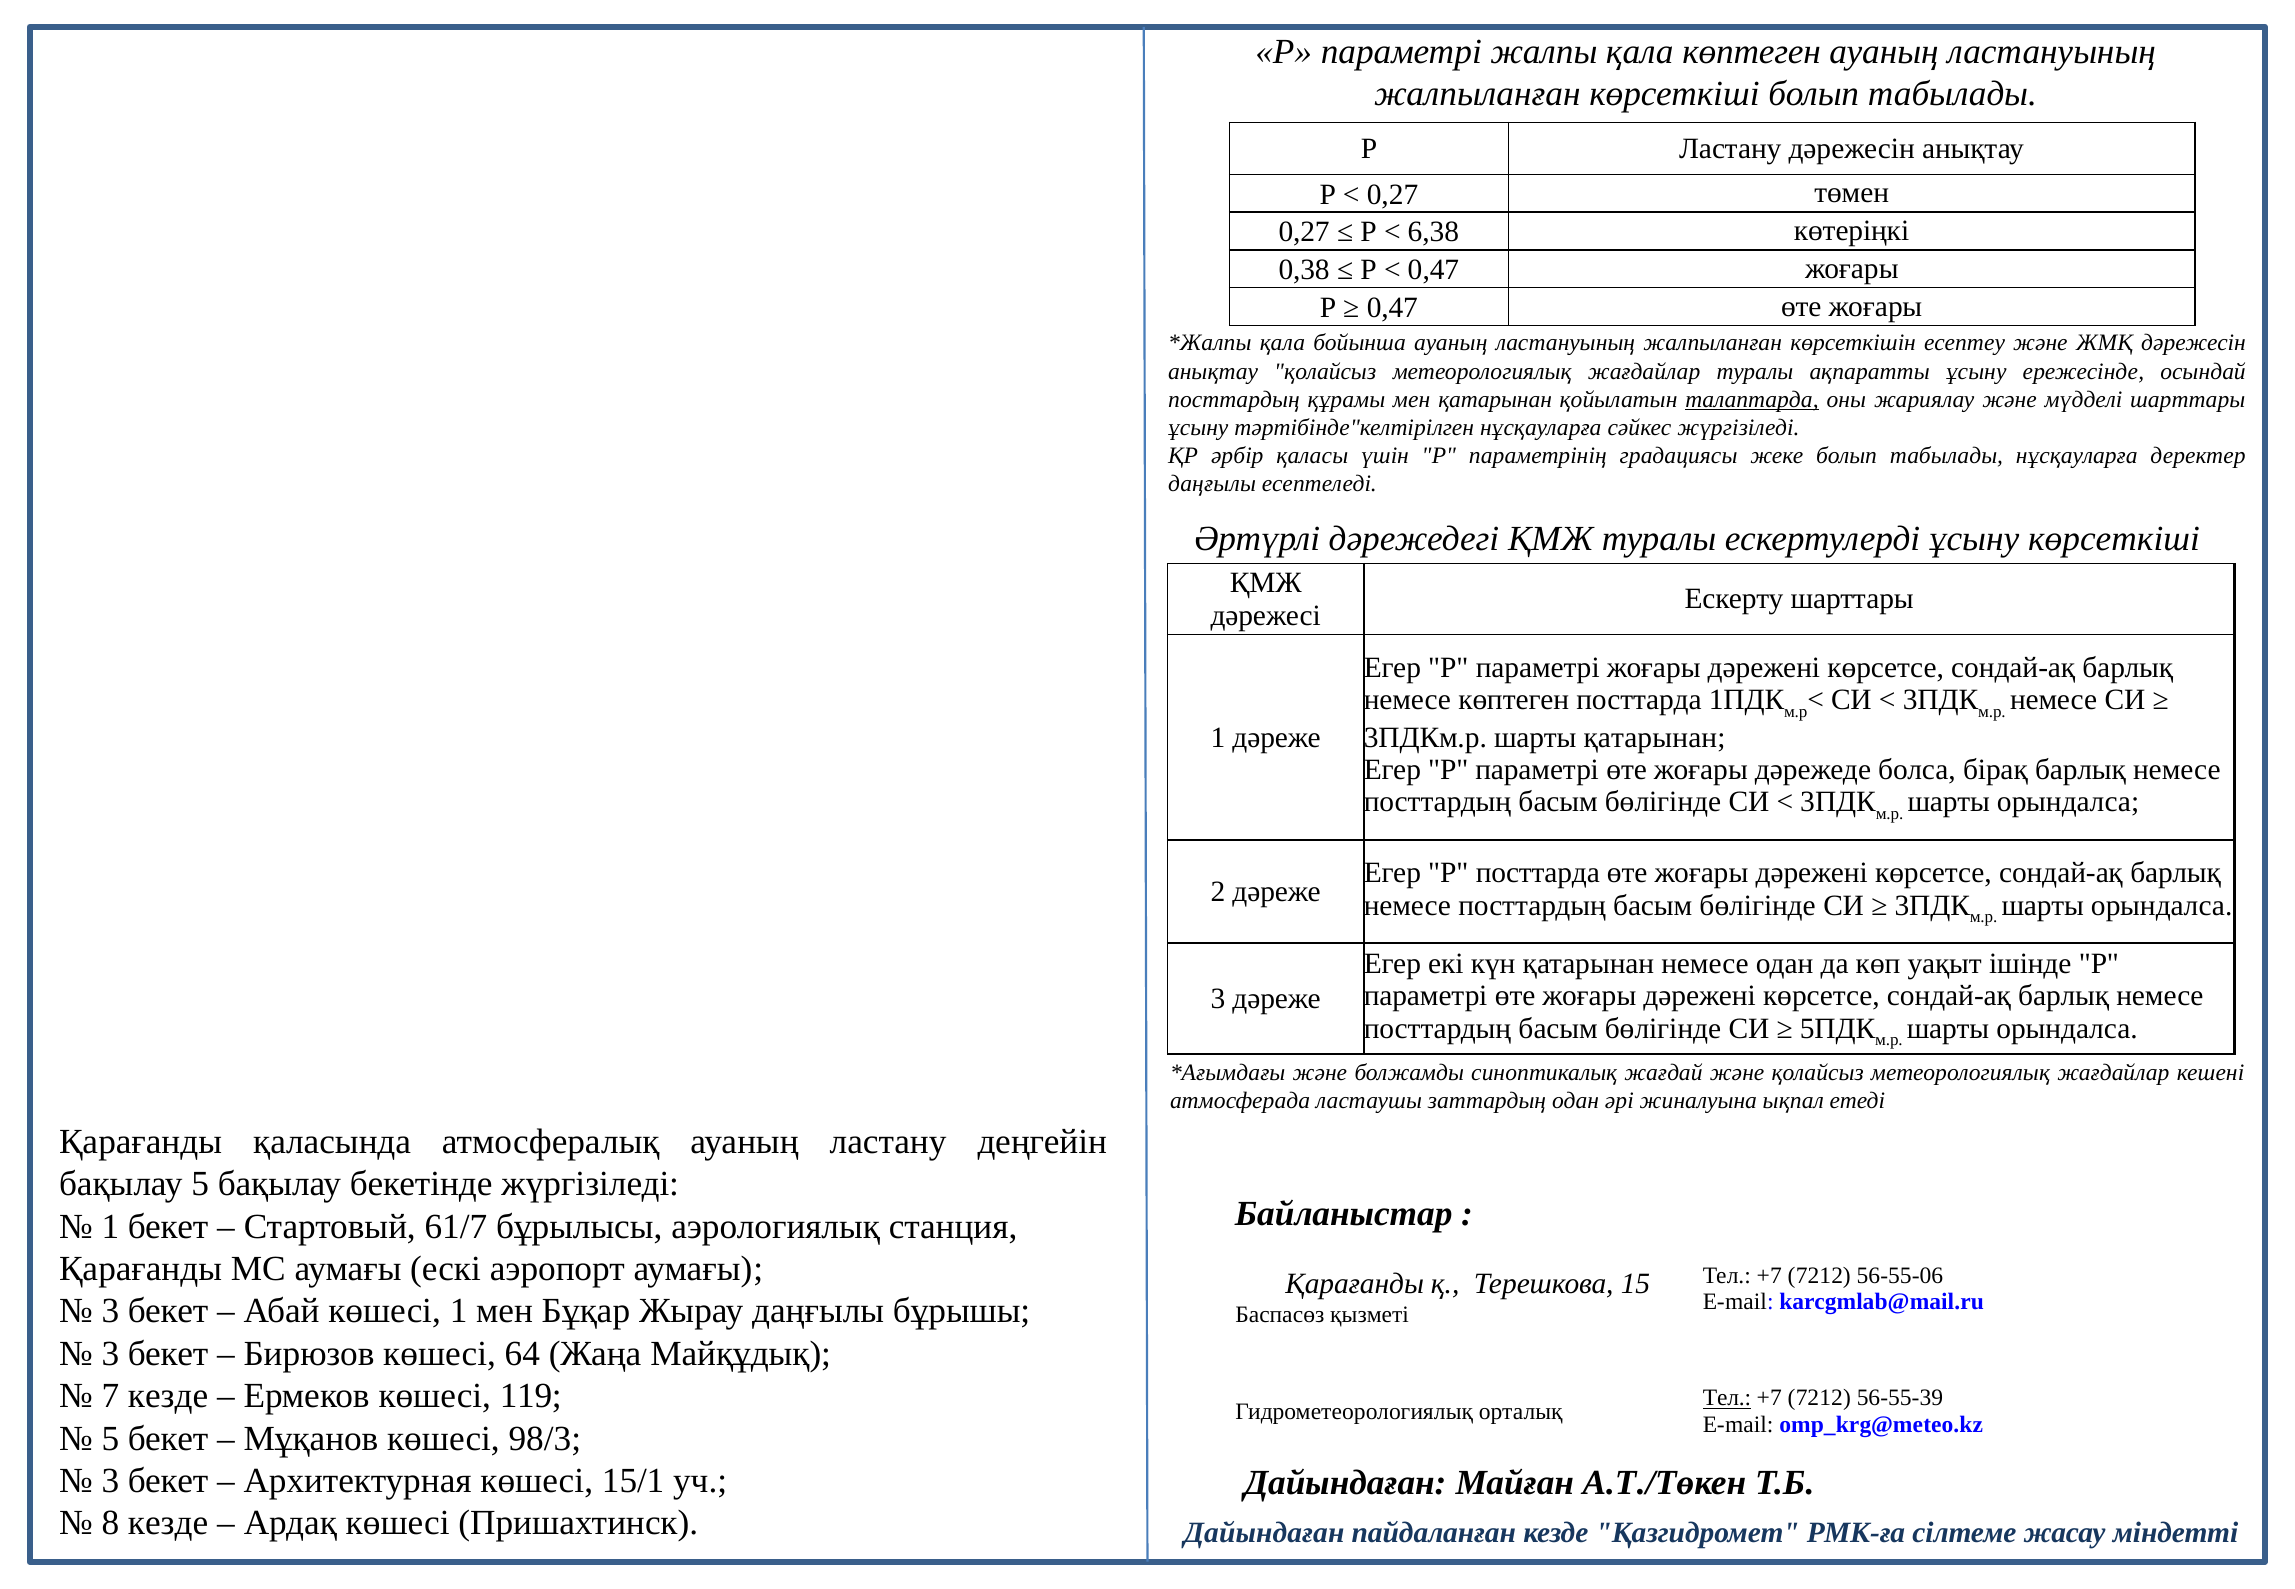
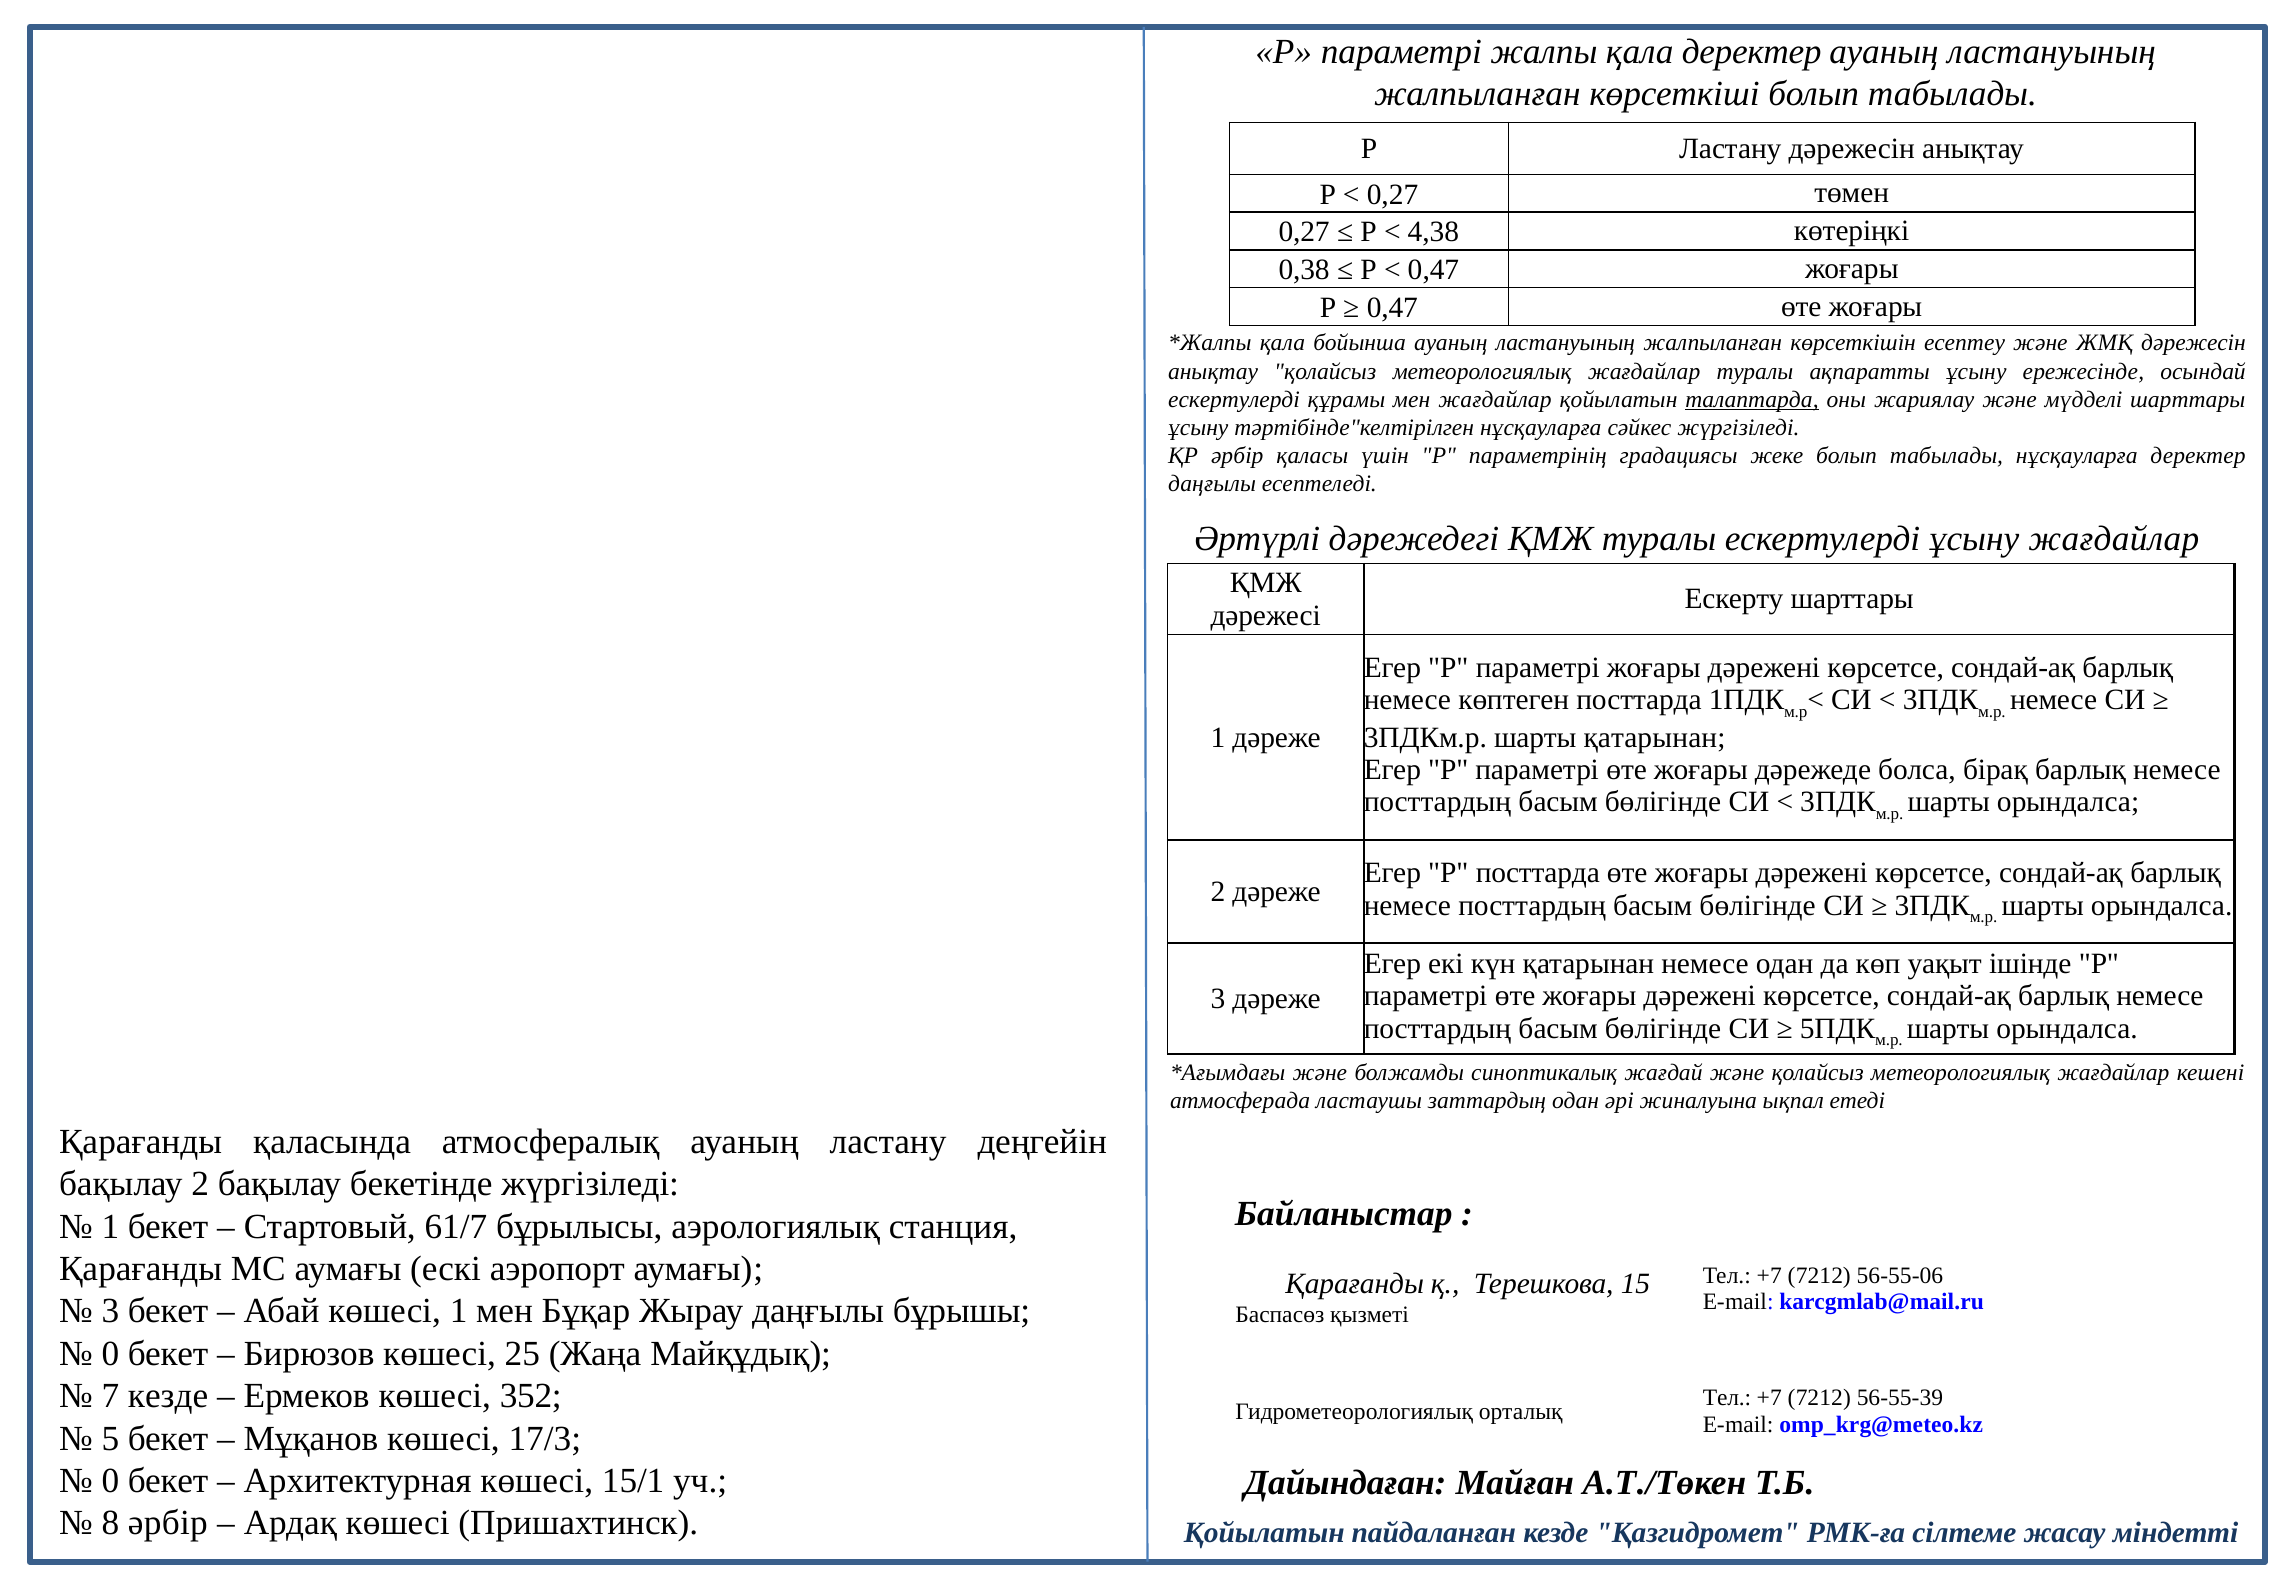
қала көптеген: көптеген -> деректер
6,38: 6,38 -> 4,38
посттардың at (1234, 399): посттардың -> ескертулерді
мен қатарынан: қатарынан -> жағдайлар
ұсыну көрсеткіші: көрсеткіші -> жағдайлар
бақылау 5: 5 -> 2
3 at (110, 1354): 3 -> 0
64: 64 -> 25
119: 119 -> 352
Тел at (1727, 1398) underline: present -> none
98/3: 98/3 -> 17/3
3 at (110, 1481): 3 -> 0
8 кезде: кезде -> әрбір
Дайындаған at (1264, 1533): Дайындаған -> Қойылатын
